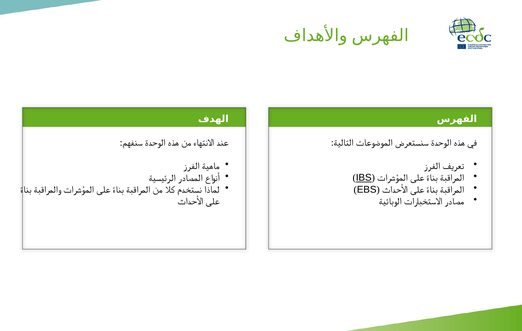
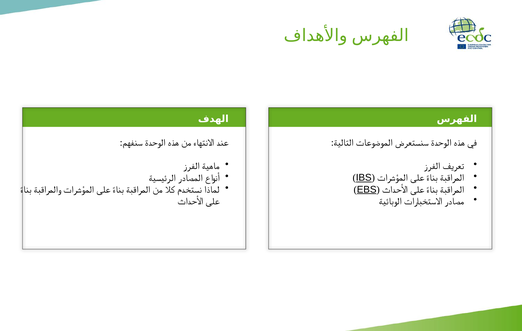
EBS underline: none -> present
